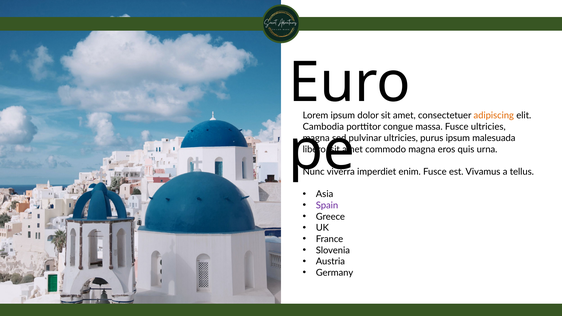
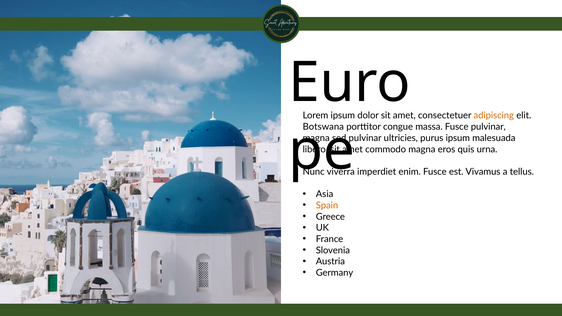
Cambodia: Cambodia -> Botswana
Fusce ultricies: ultricies -> pulvinar
Spain colour: purple -> orange
